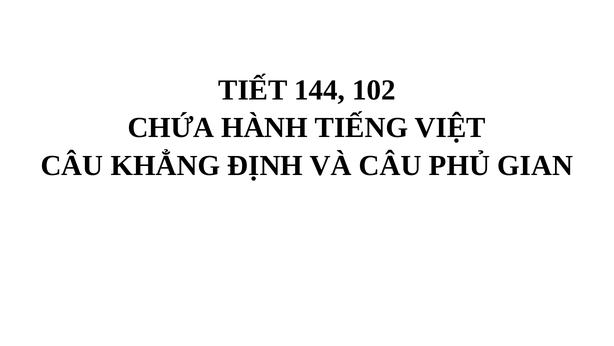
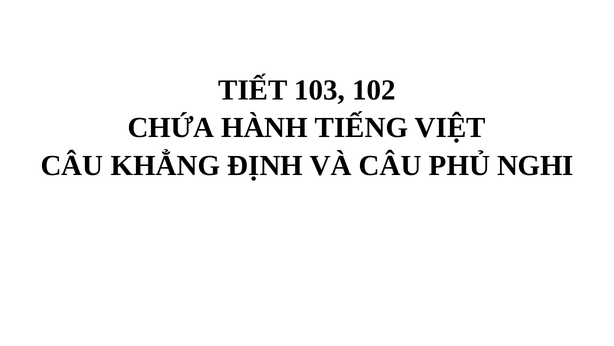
144: 144 -> 103
GIAN: GIAN -> NGHI
